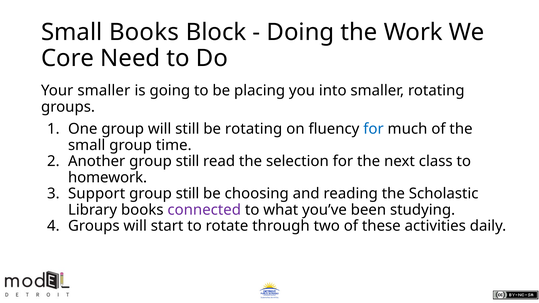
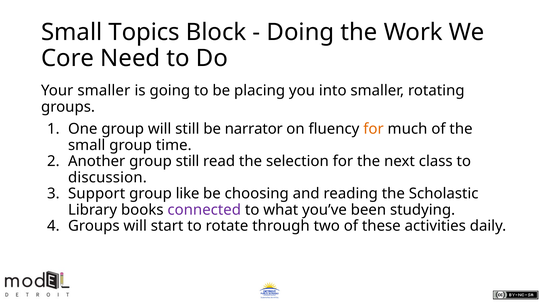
Small Books: Books -> Topics
be rotating: rotating -> narrator
for at (374, 129) colour: blue -> orange
homework: homework -> discussion
still at (188, 194): still -> like
